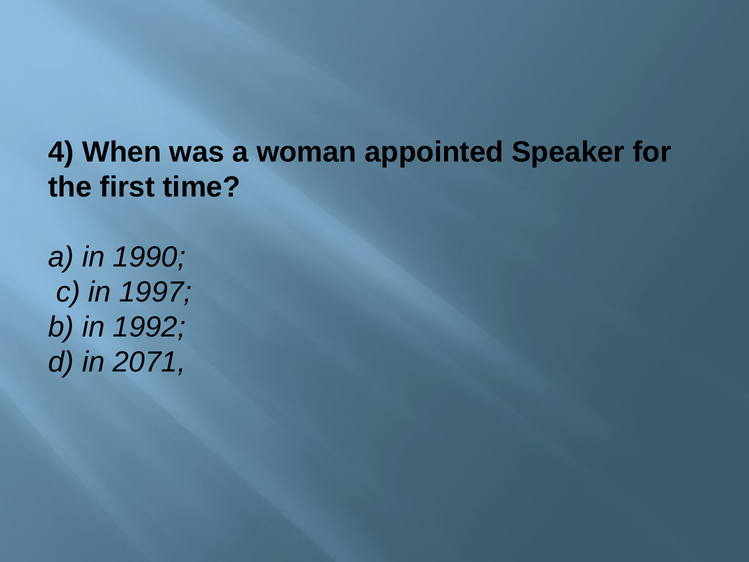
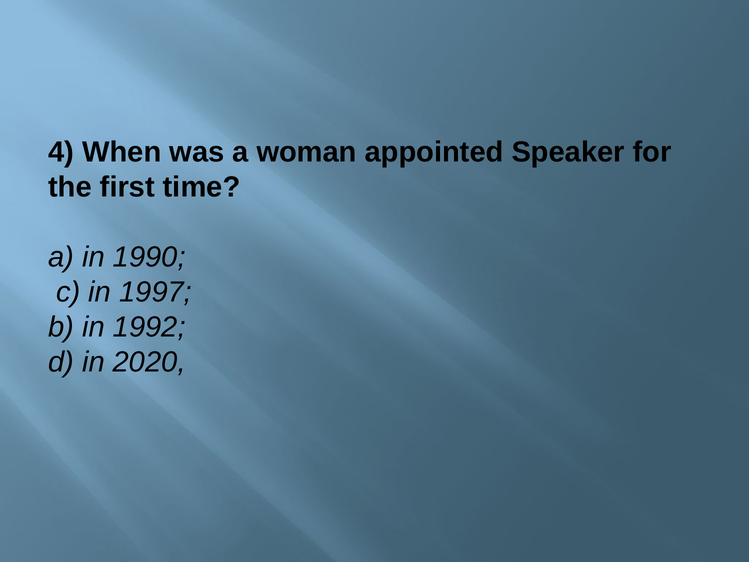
2071: 2071 -> 2020
